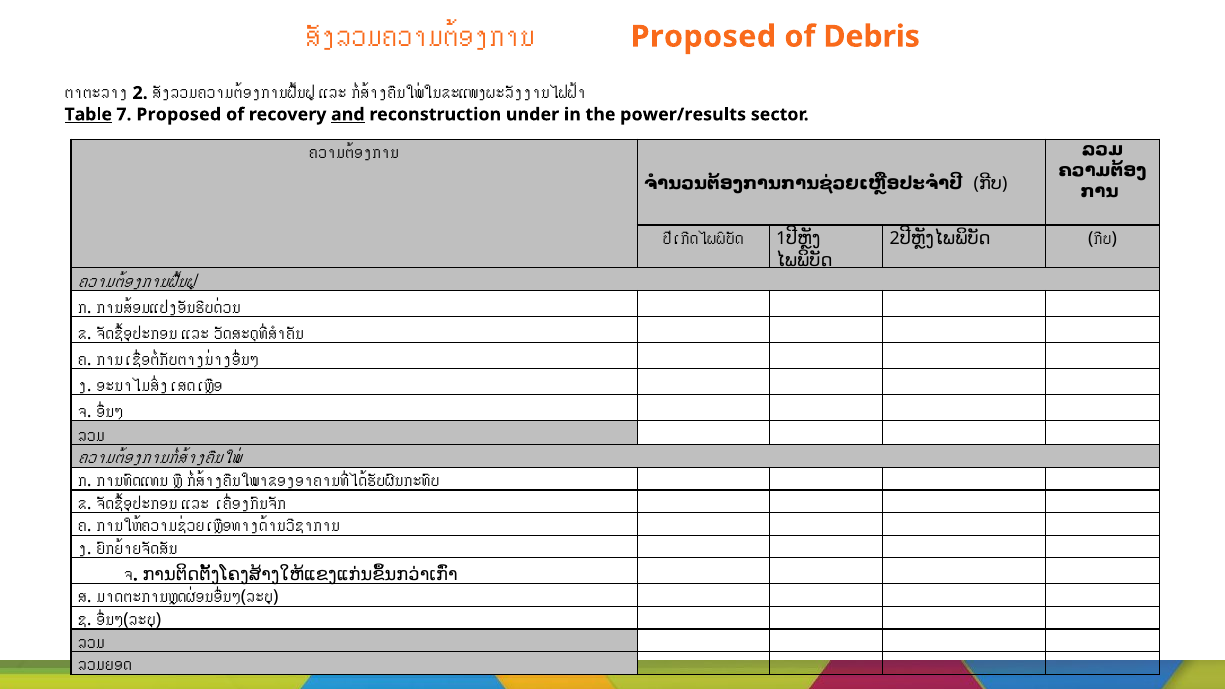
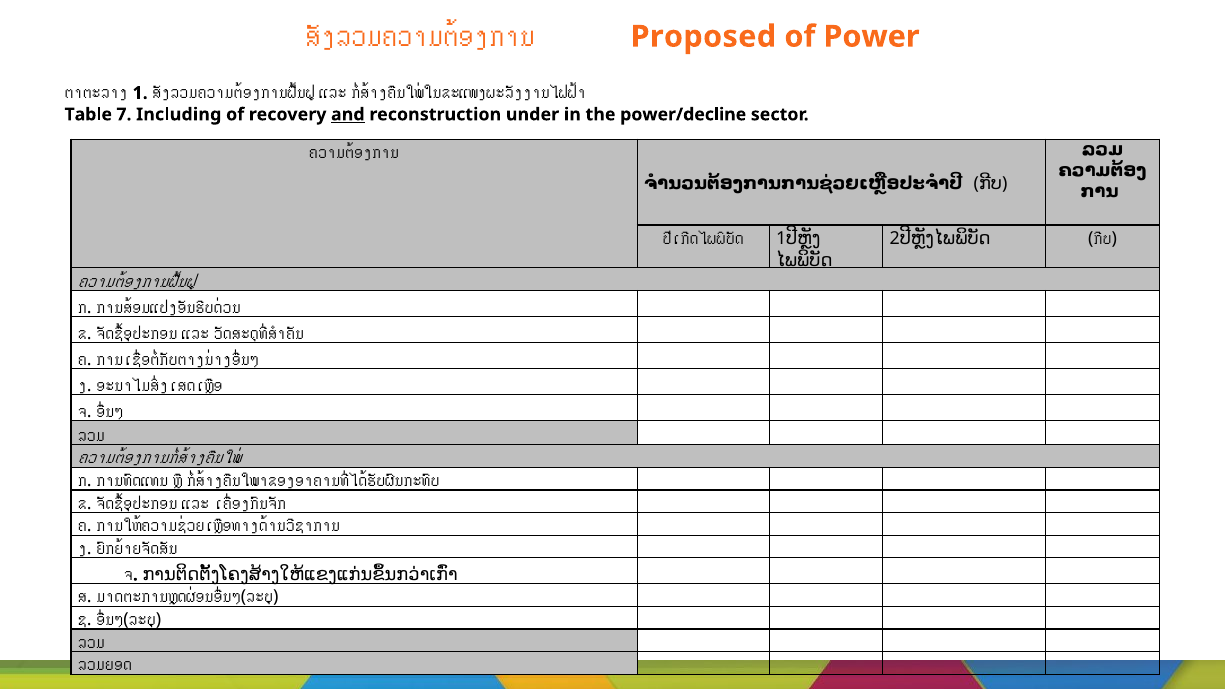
Debris: Debris -> Power
2 at (140, 93): 2 -> 1
Table underline: present -> none
7 Proposed: Proposed -> Including
power/results: power/results -> power/decline
